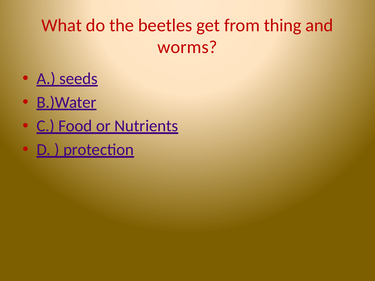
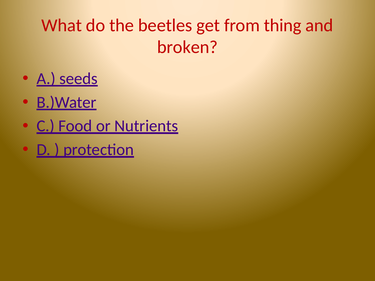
worms: worms -> broken
